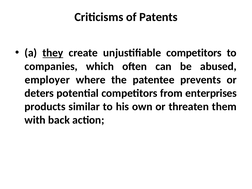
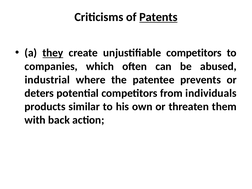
Patents underline: none -> present
employer: employer -> industrial
enterprises: enterprises -> individuals
